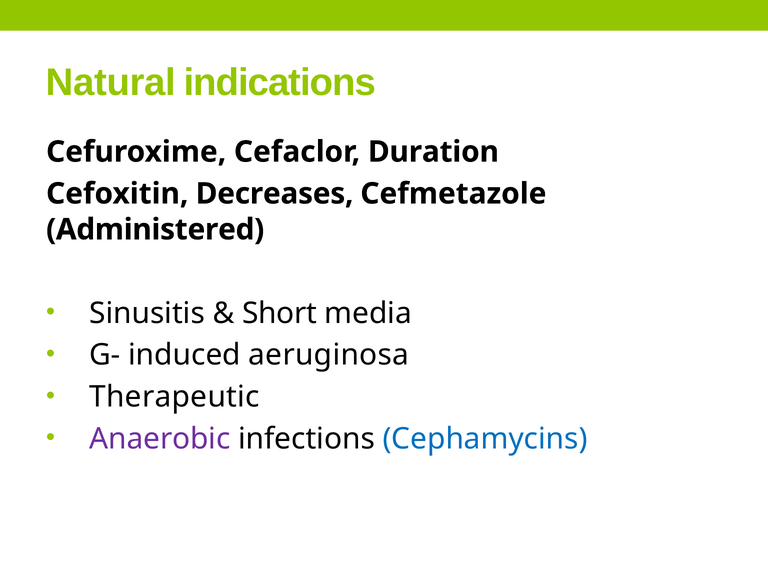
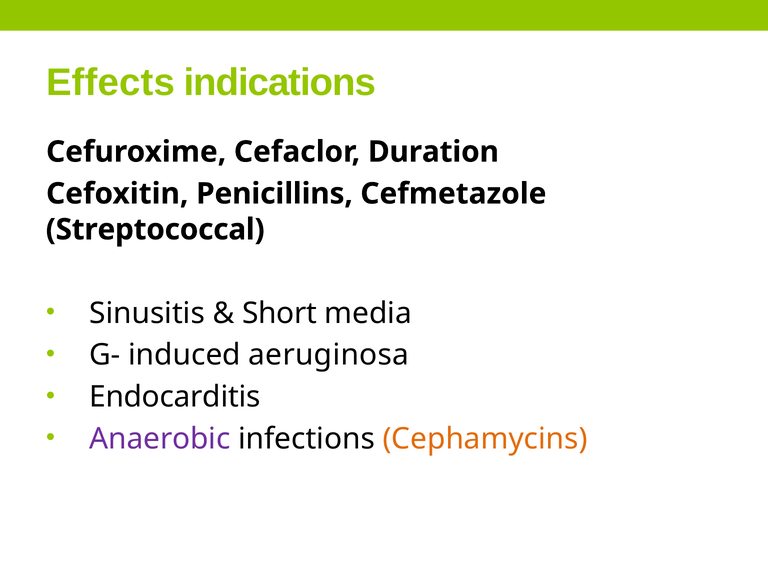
Natural: Natural -> Effects
Decreases: Decreases -> Penicillins
Administered: Administered -> Streptococcal
Therapeutic: Therapeutic -> Endocarditis
Cephamycins colour: blue -> orange
